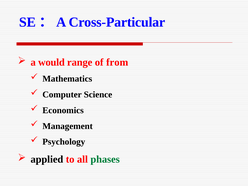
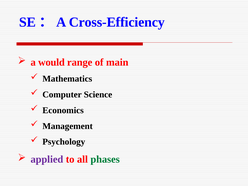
Cross-Particular: Cross-Particular -> Cross-Efficiency
from: from -> main
applied colour: black -> purple
